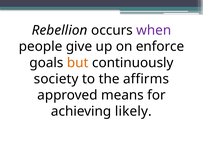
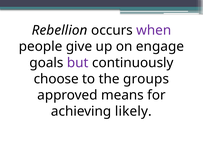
enforce: enforce -> engage
but colour: orange -> purple
society: society -> choose
affirms: affirms -> groups
